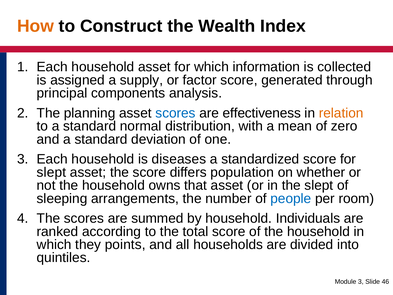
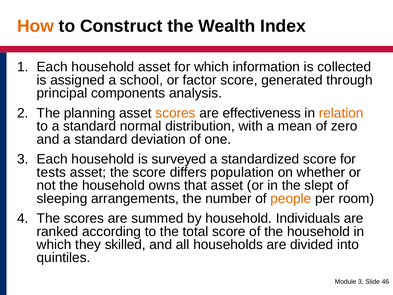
supply: supply -> school
scores at (176, 113) colour: blue -> orange
diseases: diseases -> surveyed
slept at (51, 172): slept -> tests
people colour: blue -> orange
points: points -> skilled
